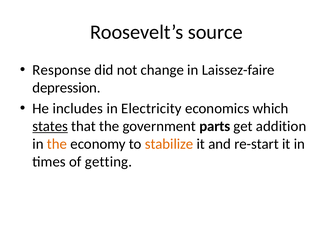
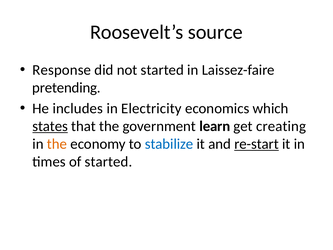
not change: change -> started
depression: depression -> pretending
parts: parts -> learn
addition: addition -> creating
stabilize colour: orange -> blue
re-start underline: none -> present
of getting: getting -> started
